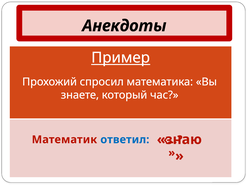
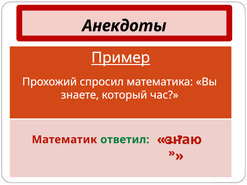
ответил colour: blue -> green
